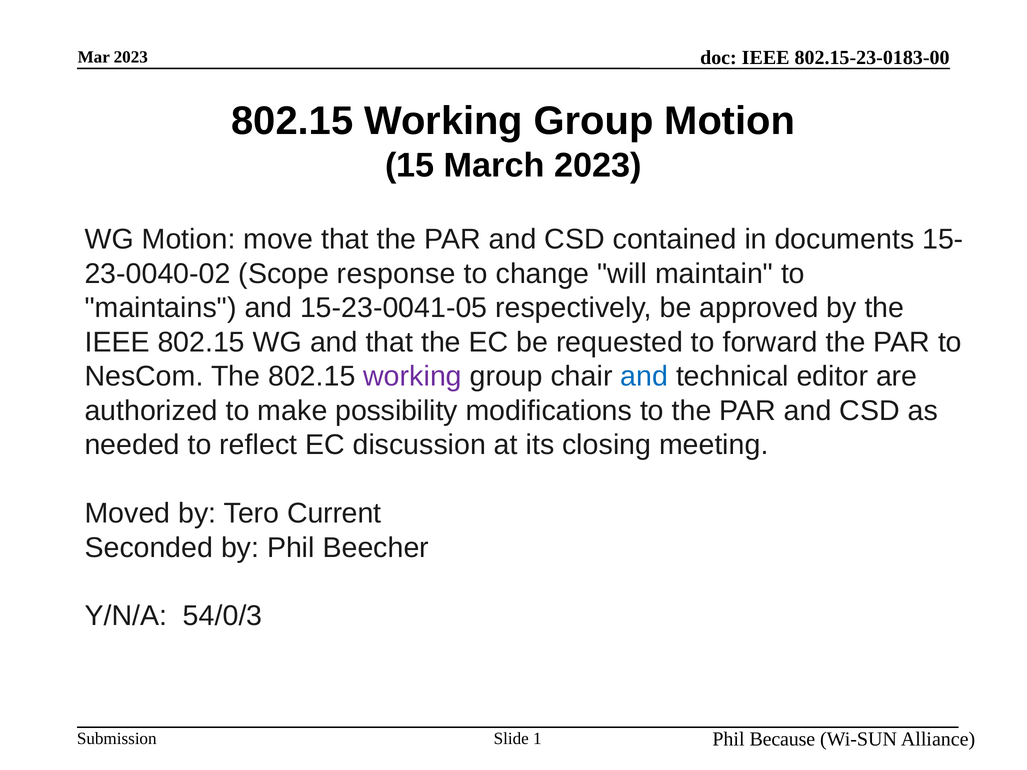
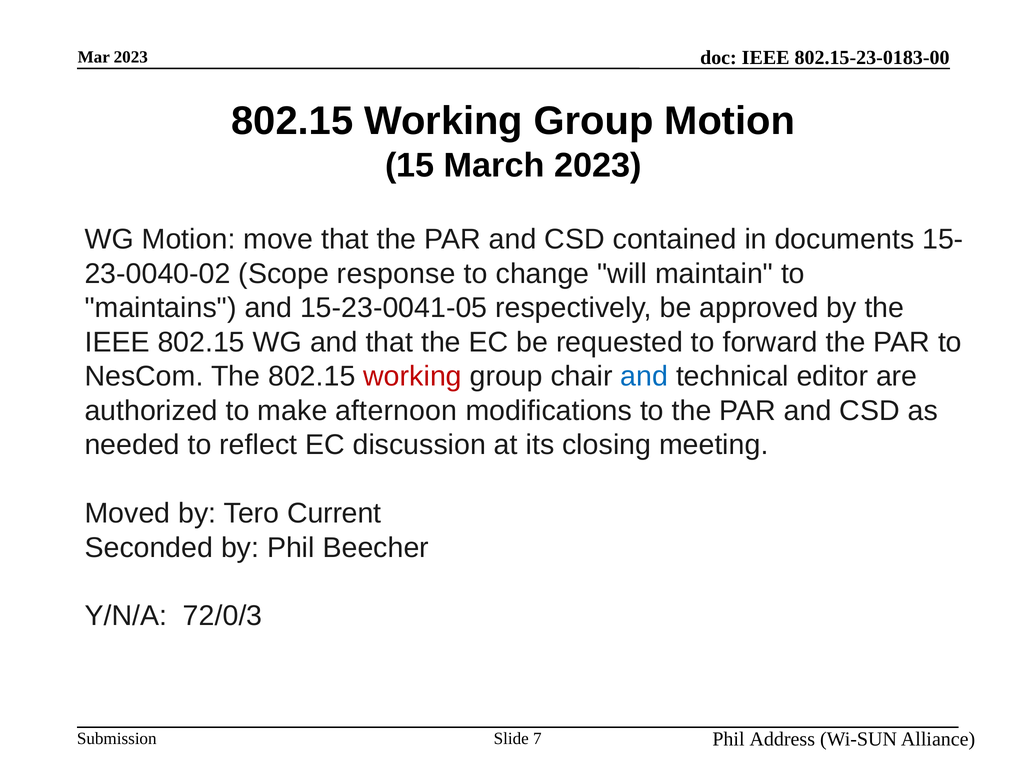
working at (413, 377) colour: purple -> red
possibility: possibility -> afternoon
54/0/3: 54/0/3 -> 72/0/3
Because: Because -> Address
1: 1 -> 7
